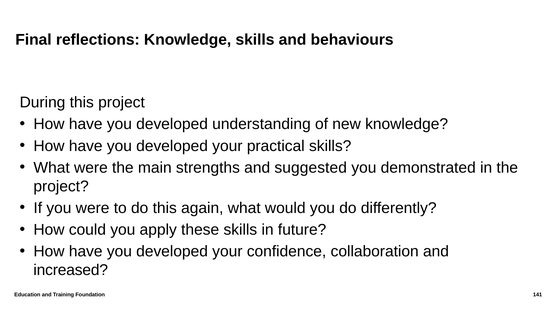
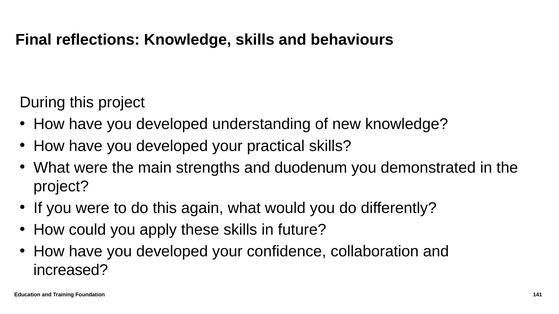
suggested: suggested -> duodenum
